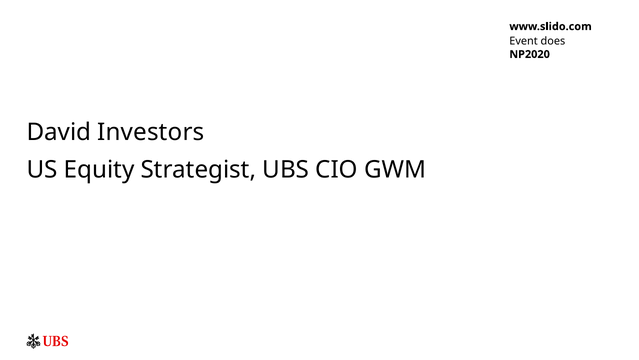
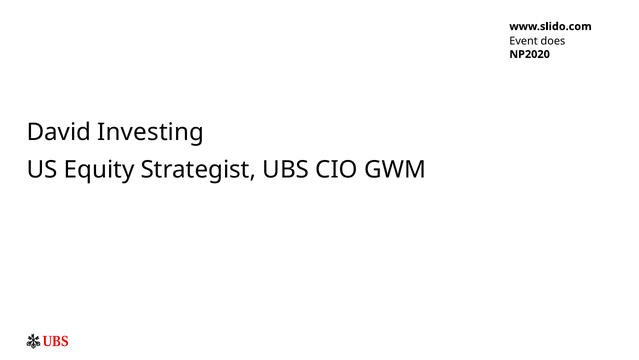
Investors: Investors -> Investing
